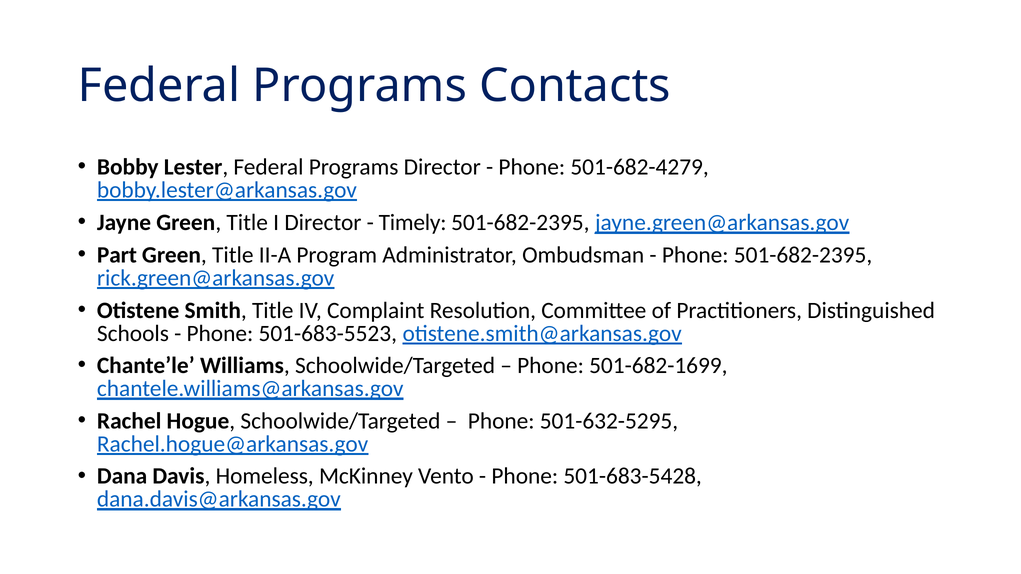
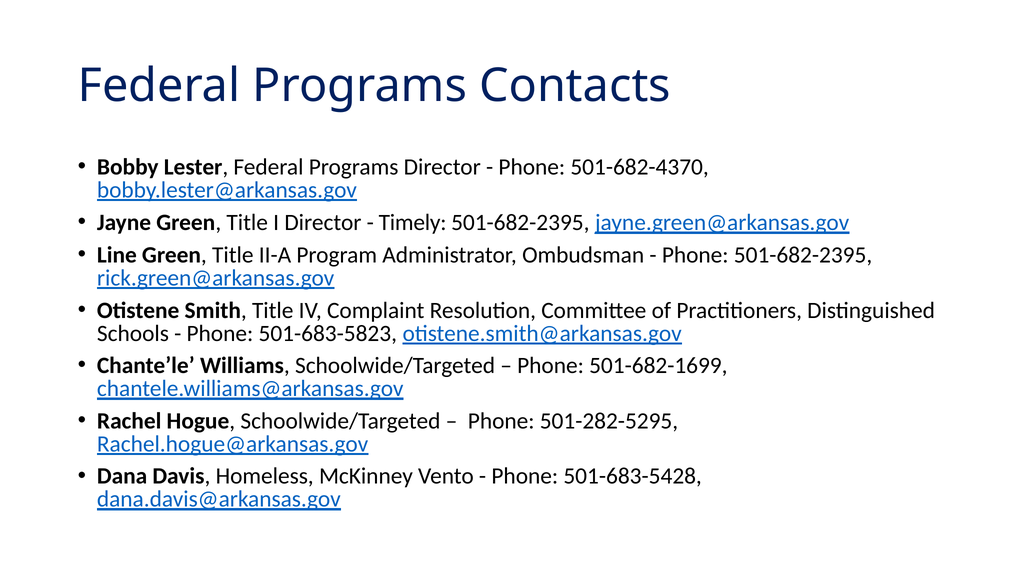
501-682-4279: 501-682-4279 -> 501-682-4370
Part: Part -> Line
501-683-5523: 501-683-5523 -> 501-683-5823
501-632-5295: 501-632-5295 -> 501-282-5295
